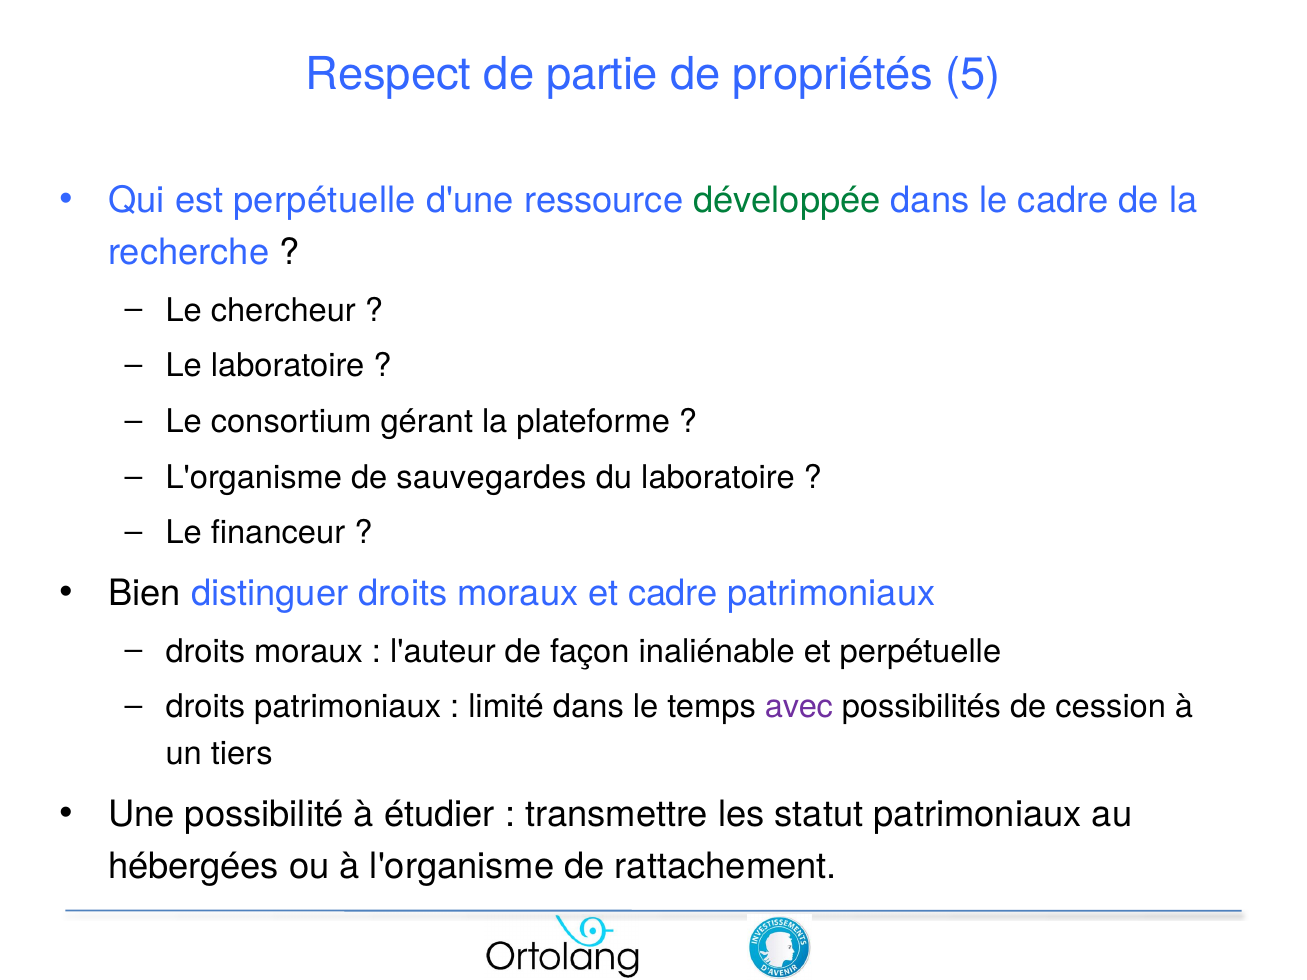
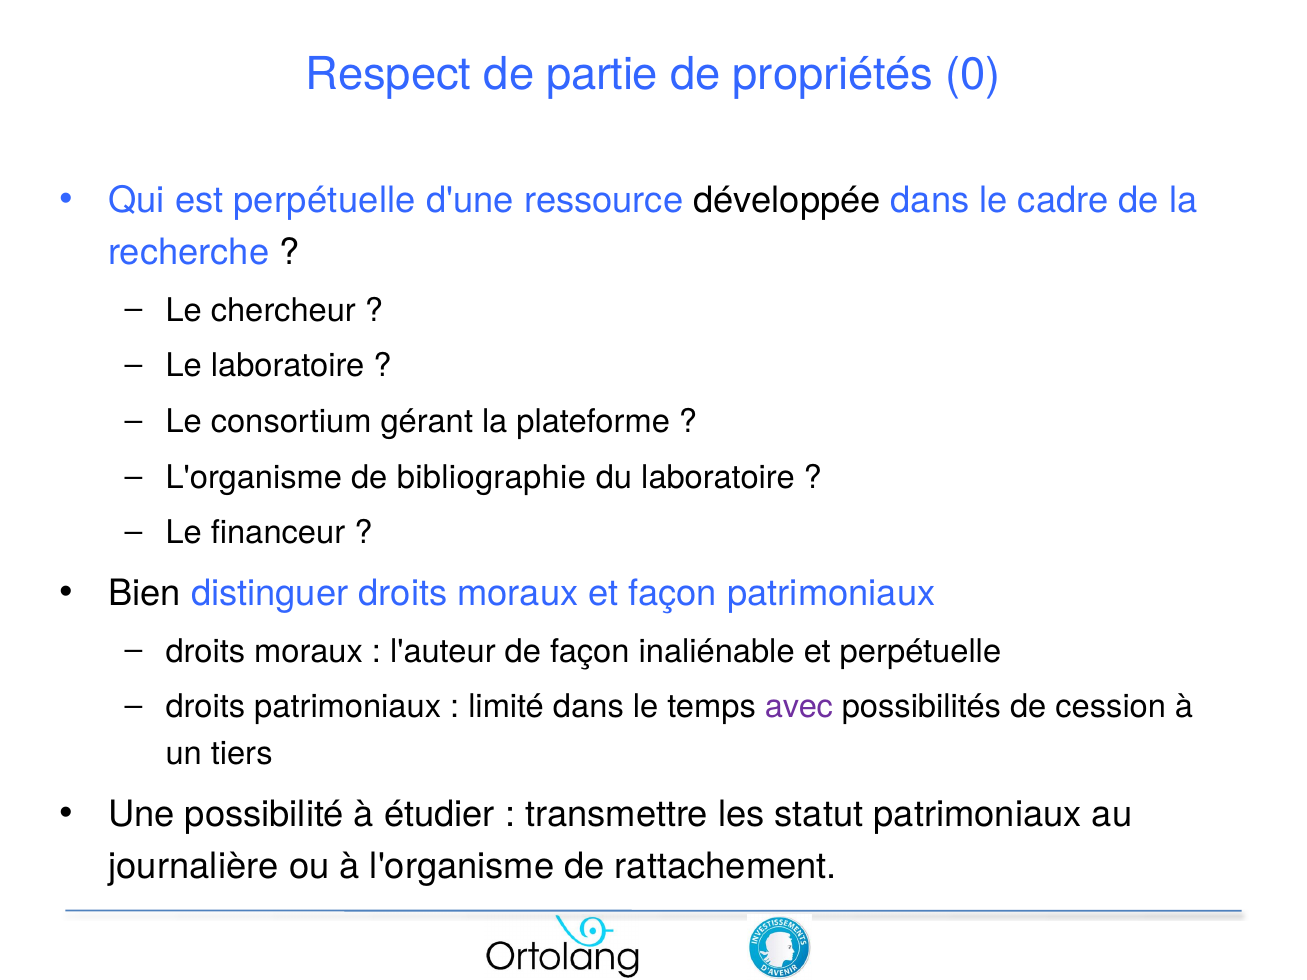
5: 5 -> 0
développée colour: green -> black
sauvegardes: sauvegardes -> bibliographie
et cadre: cadre -> façon
hébergées: hébergées -> journalière
